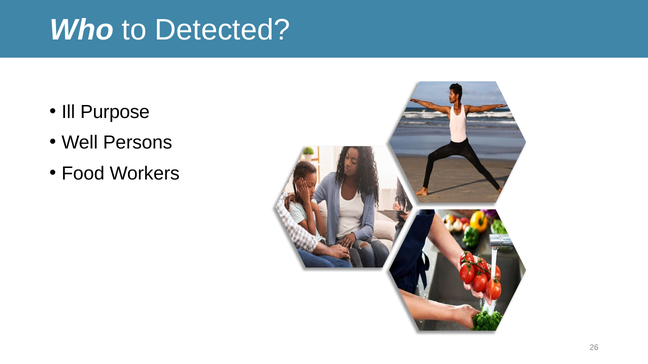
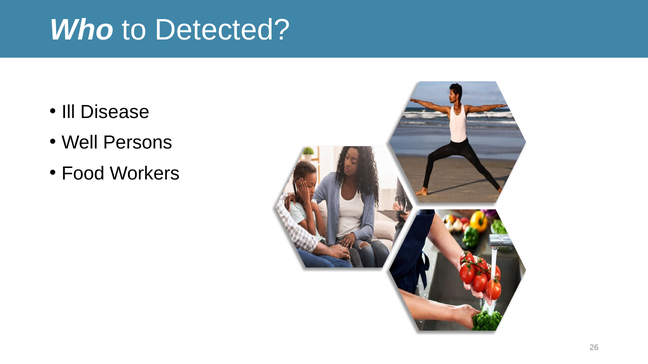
Purpose: Purpose -> Disease
